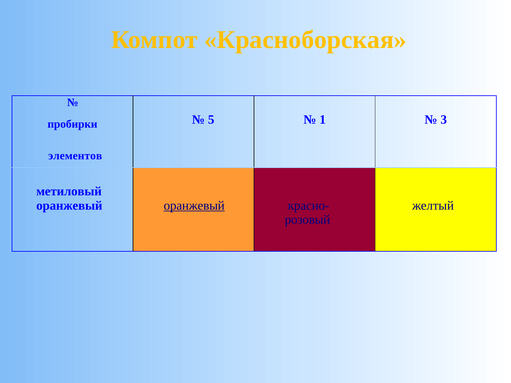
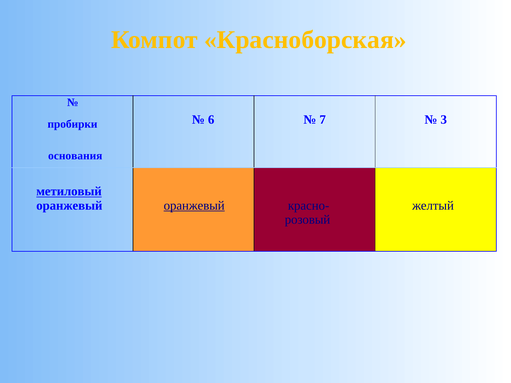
5: 5 -> 6
1: 1 -> 7
элементов: элементов -> основания
метиловый underline: none -> present
